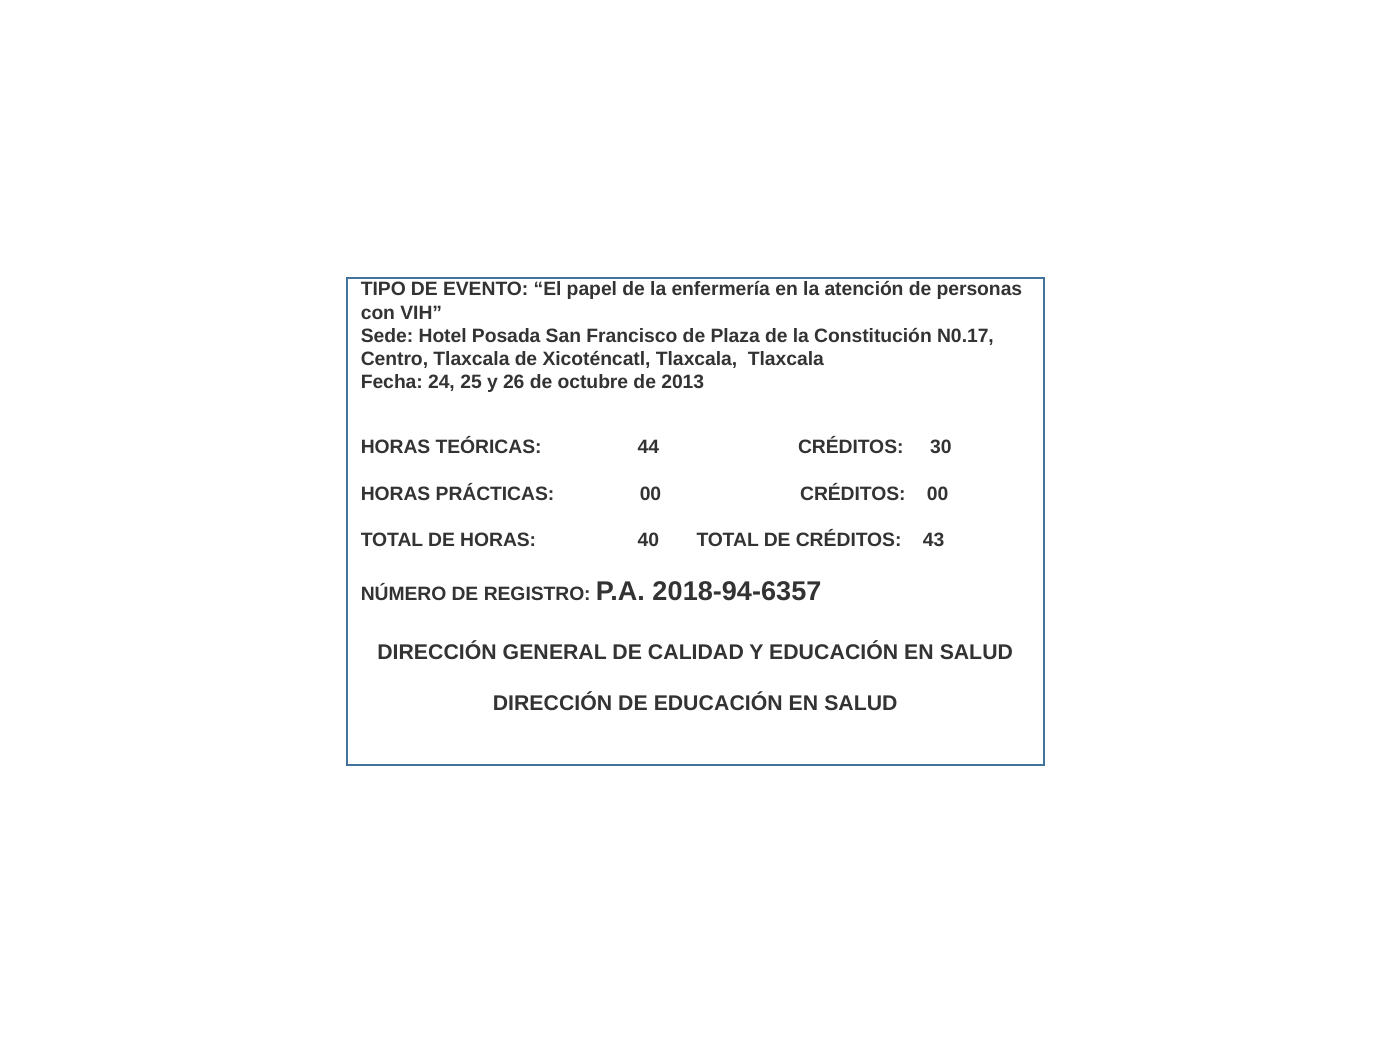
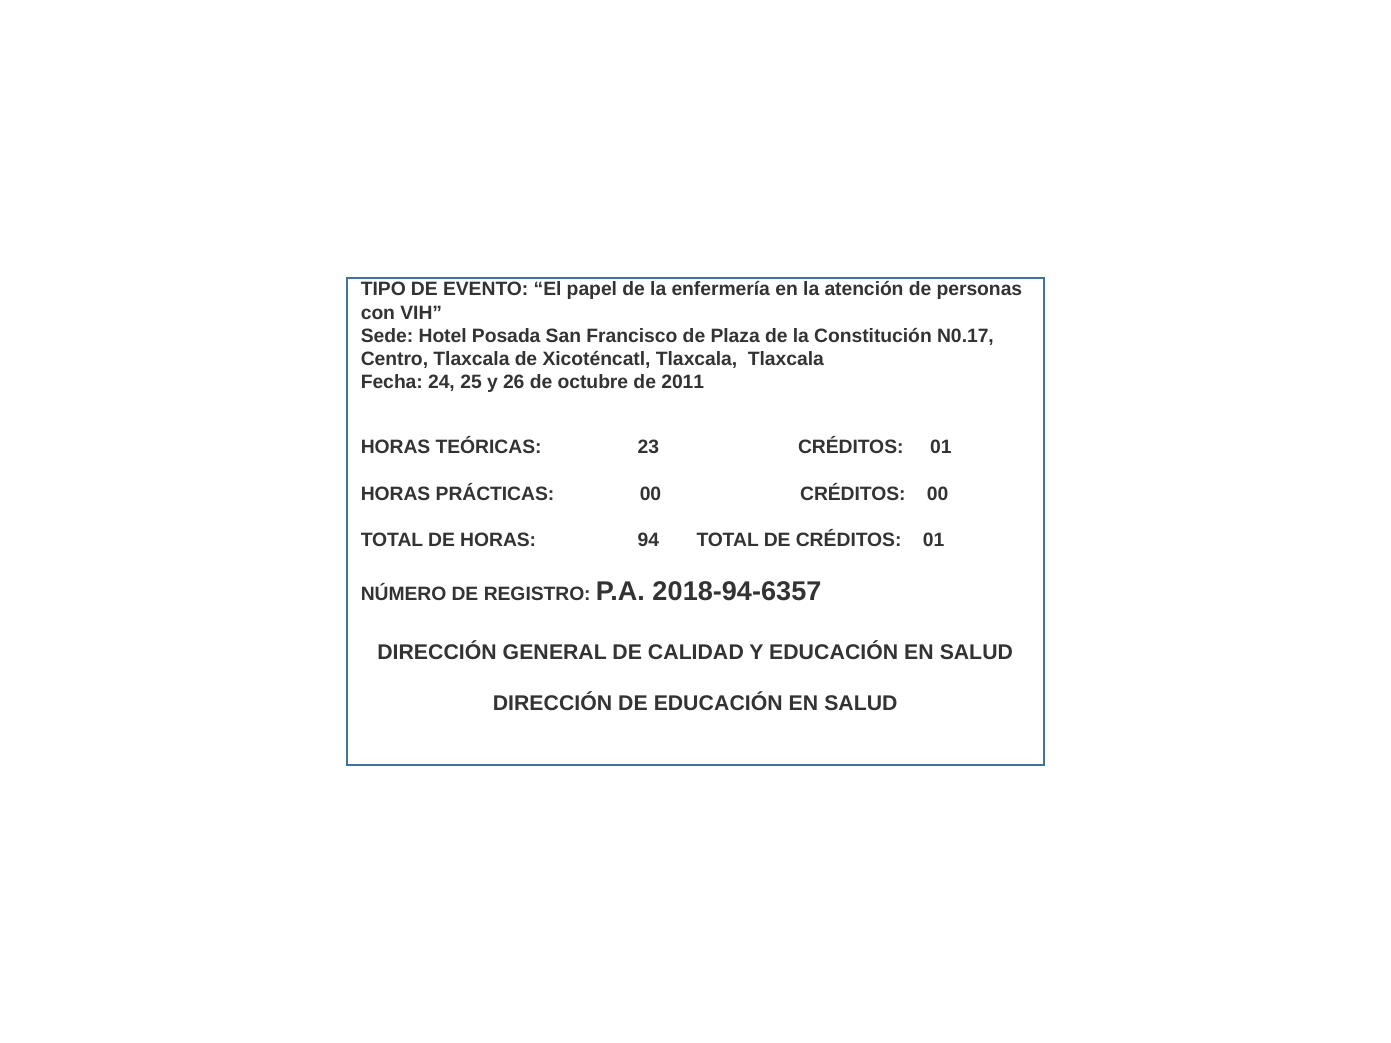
2013: 2013 -> 2011
44: 44 -> 23
30 at (941, 448): 30 -> 01
40: 40 -> 94
DE CRÉDITOS 43: 43 -> 01
